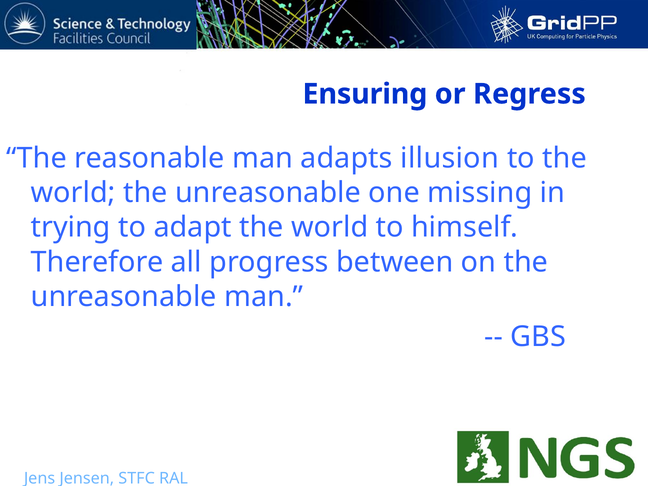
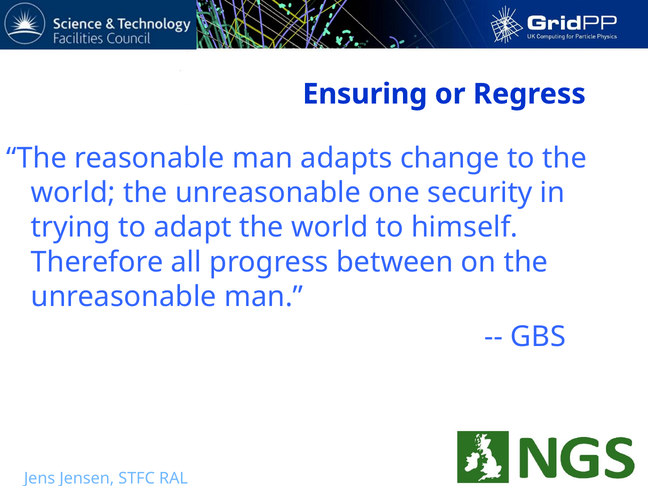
illusion: illusion -> change
missing: missing -> security
